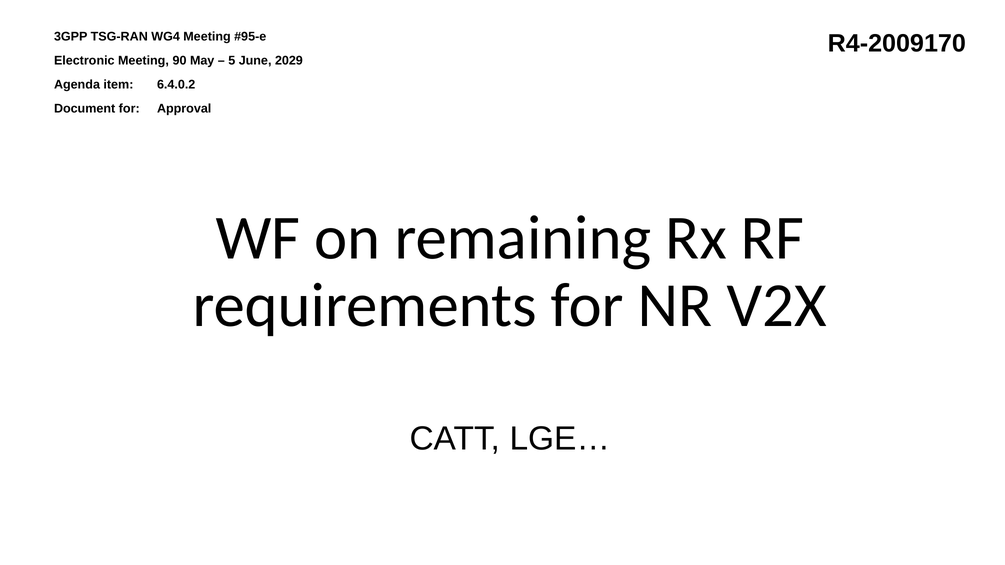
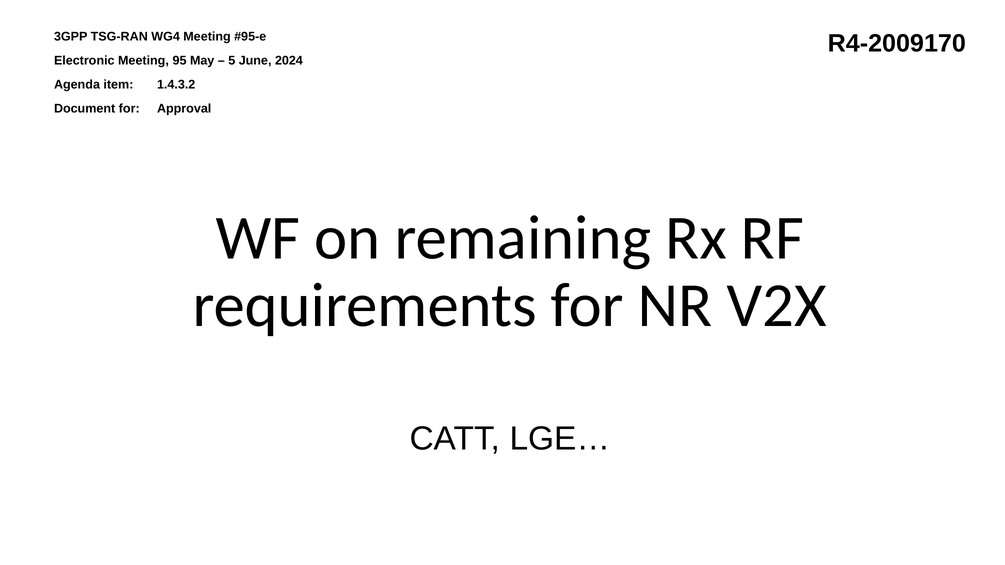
90: 90 -> 95
2029: 2029 -> 2024
6.4.0.2: 6.4.0.2 -> 1.4.3.2
